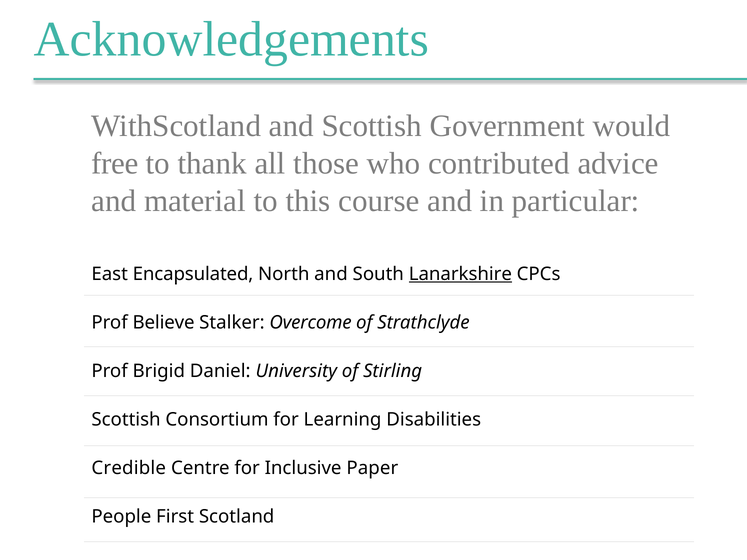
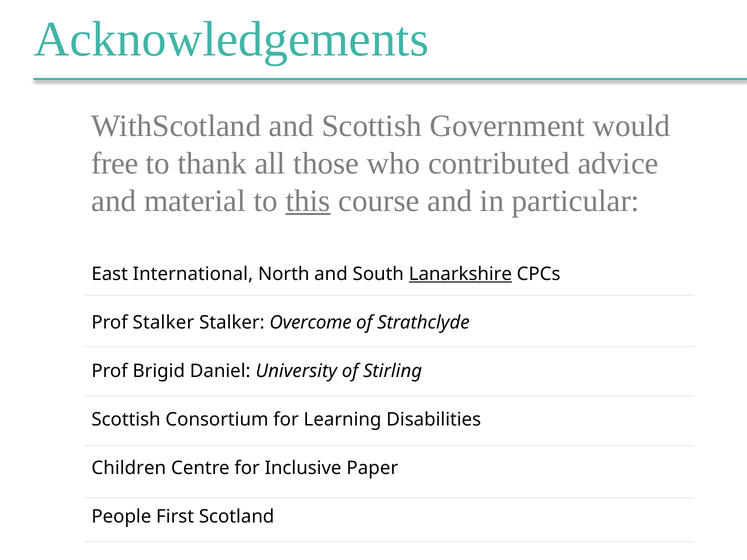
this underline: none -> present
Encapsulated: Encapsulated -> International
Prof Believe: Believe -> Stalker
Credible: Credible -> Children
